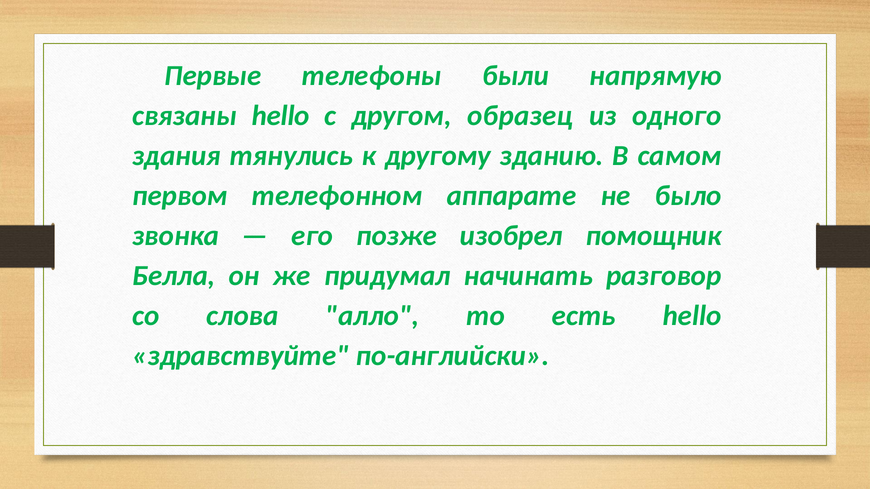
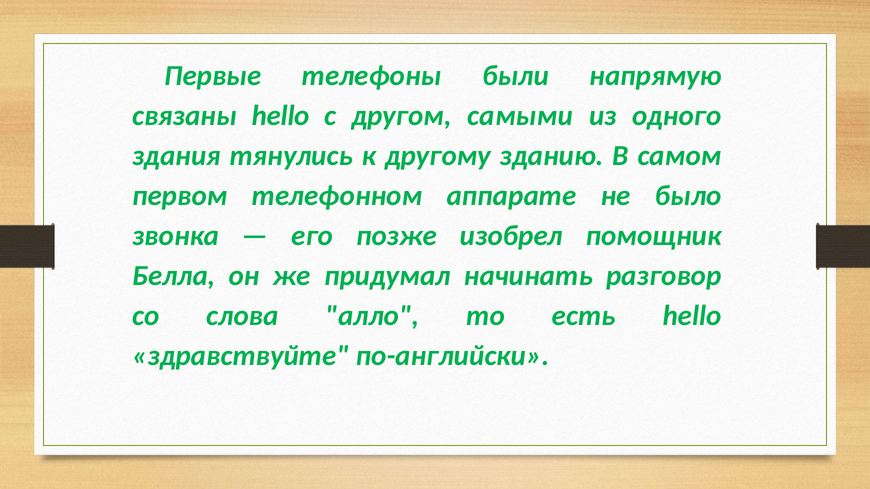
образец: образец -> самыми
